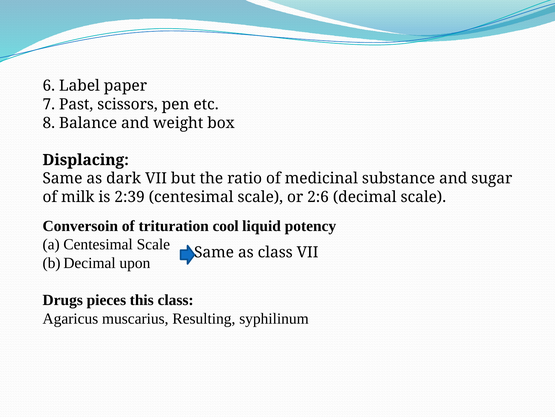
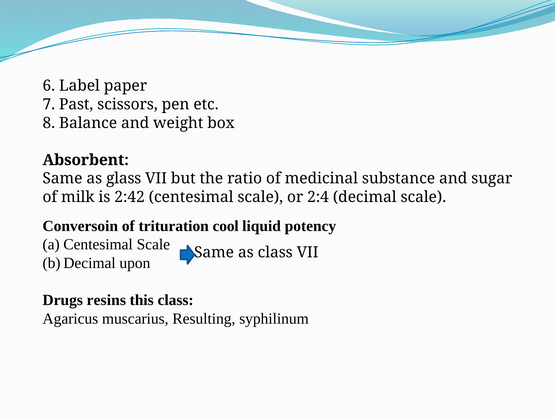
Displacing: Displacing -> Absorbent
dark: dark -> glass
2:39: 2:39 -> 2:42
2:6: 2:6 -> 2:4
pieces: pieces -> resins
